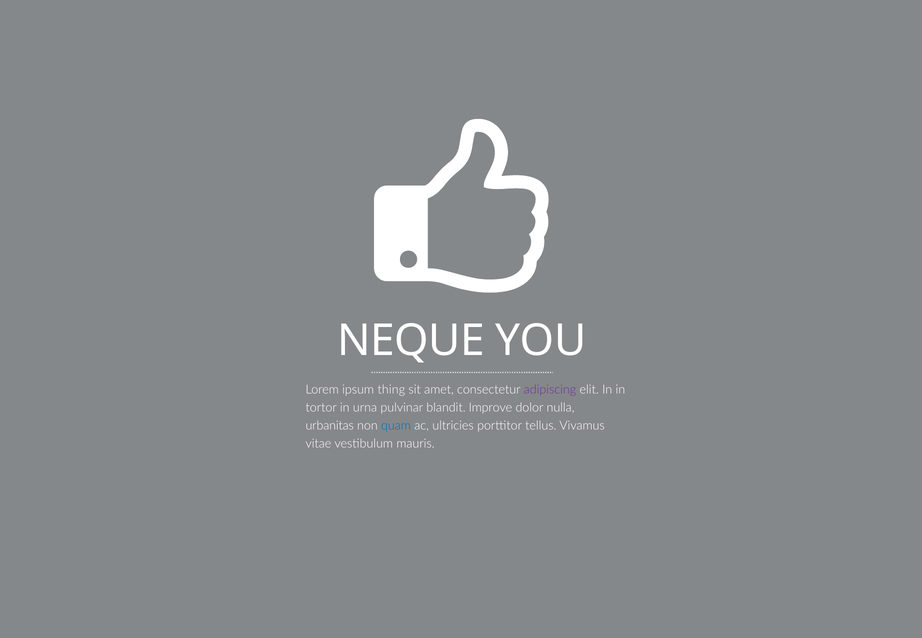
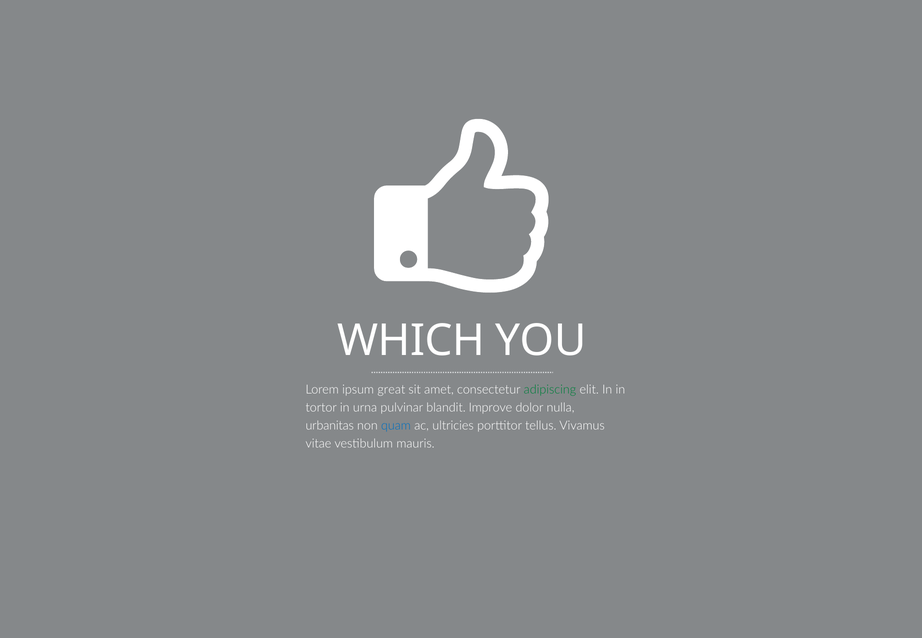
NEQUE: NEQUE -> WHICH
thing: thing -> great
adipiscing colour: purple -> green
